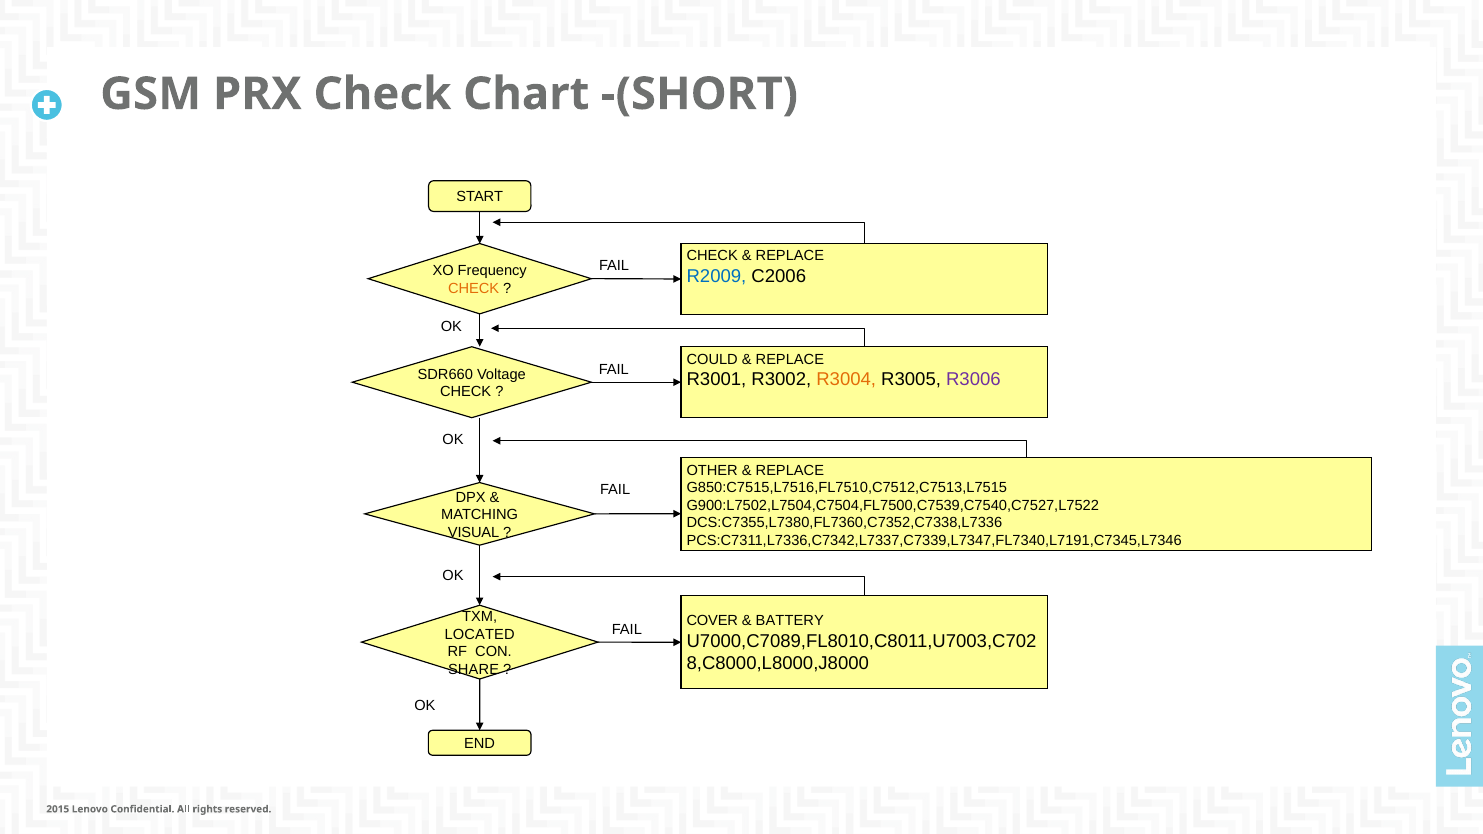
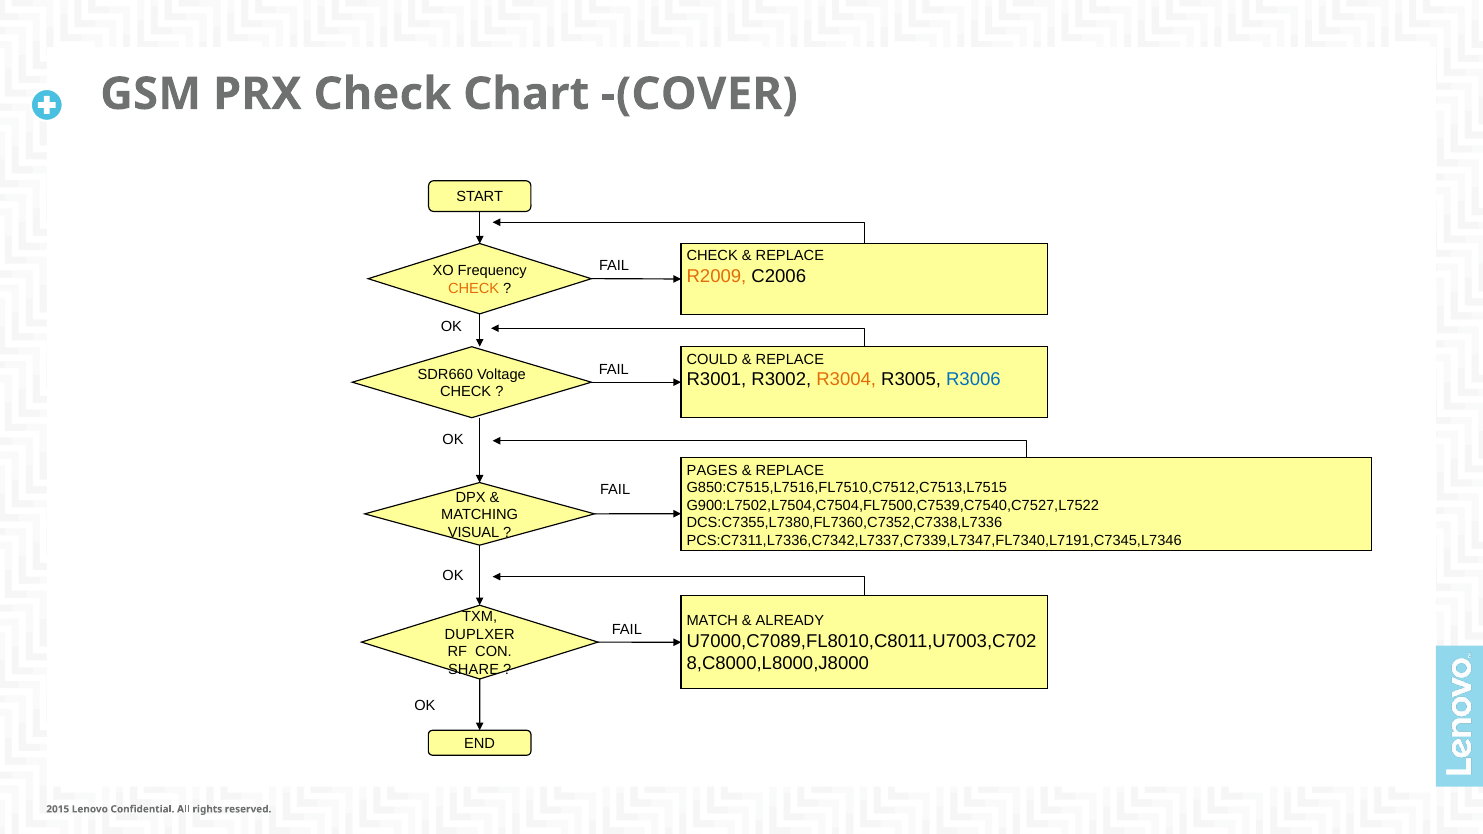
-(SHORT: -(SHORT -> -(COVER
R2009 colour: blue -> orange
R3006 colour: purple -> blue
OTHER: OTHER -> PAGES
COVER: COVER -> MATCH
BATTERY: BATTERY -> ALREADY
LOCATED: LOCATED -> DUPLXER
